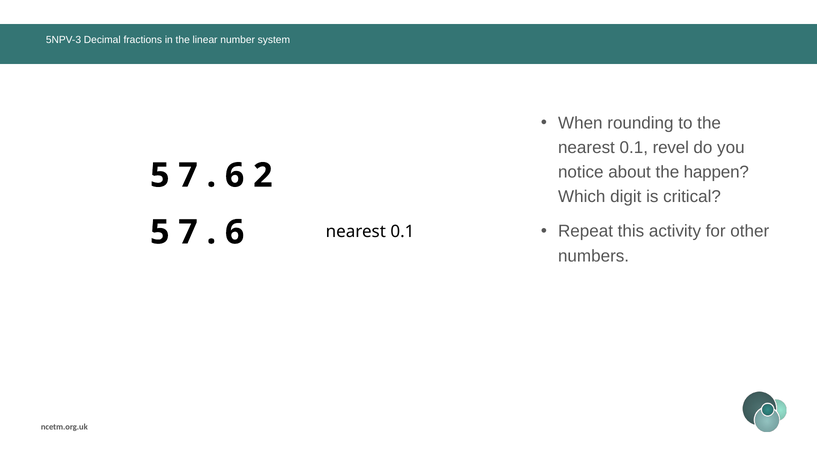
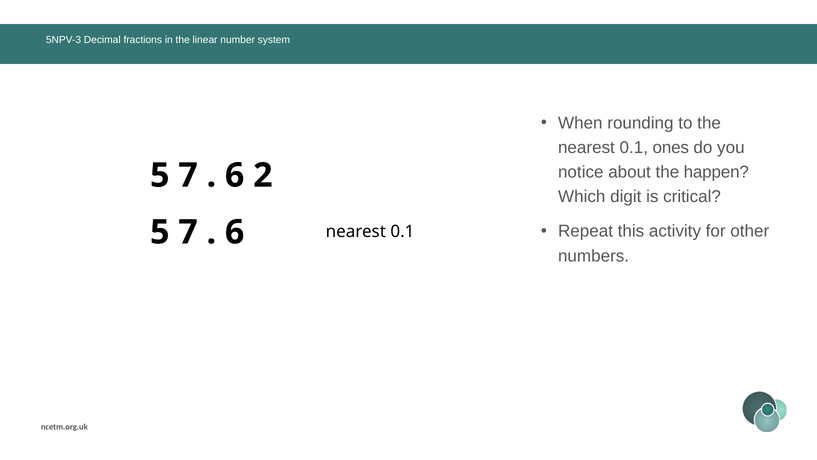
revel: revel -> ones
